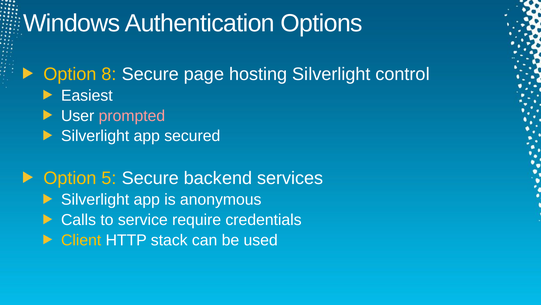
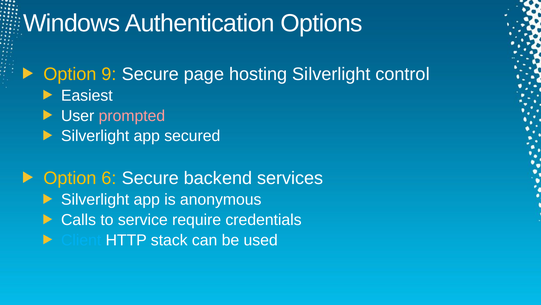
8: 8 -> 9
5: 5 -> 6
Client colour: yellow -> light blue
